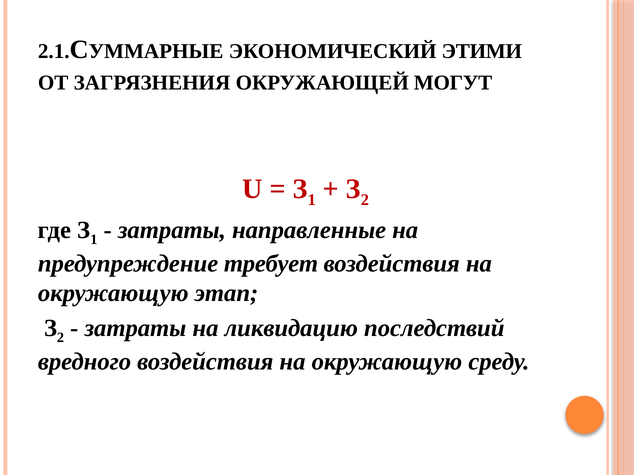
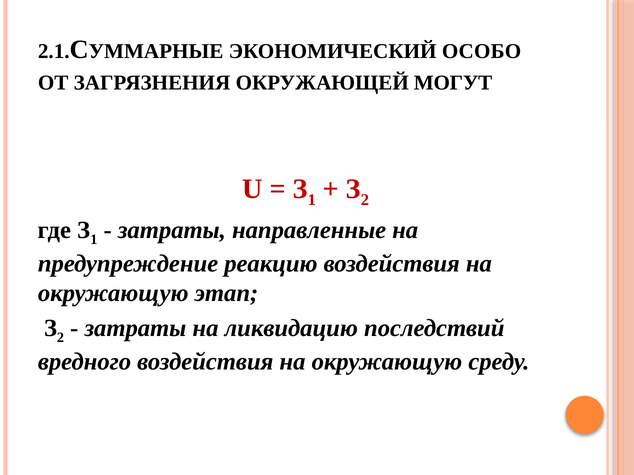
ЭТИМИ: ЭТИМИ -> ОСОБО
требует: требует -> реакцию
